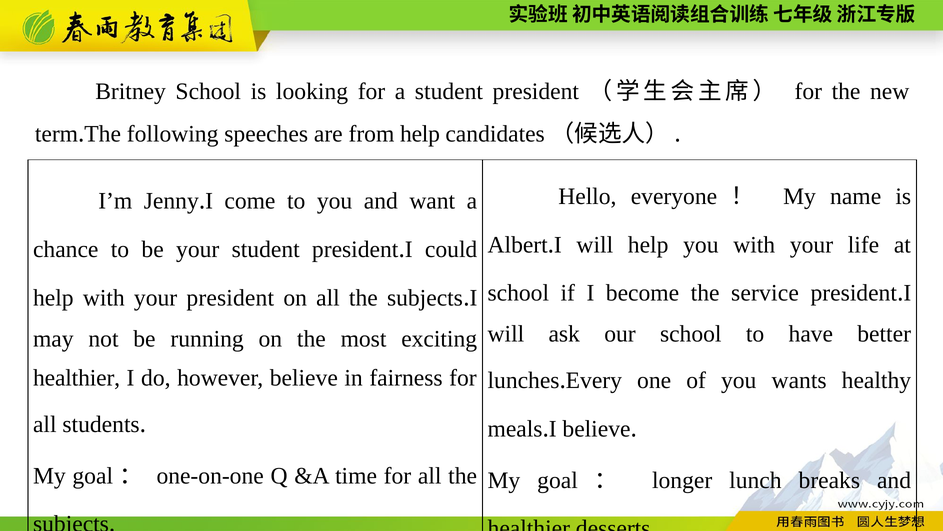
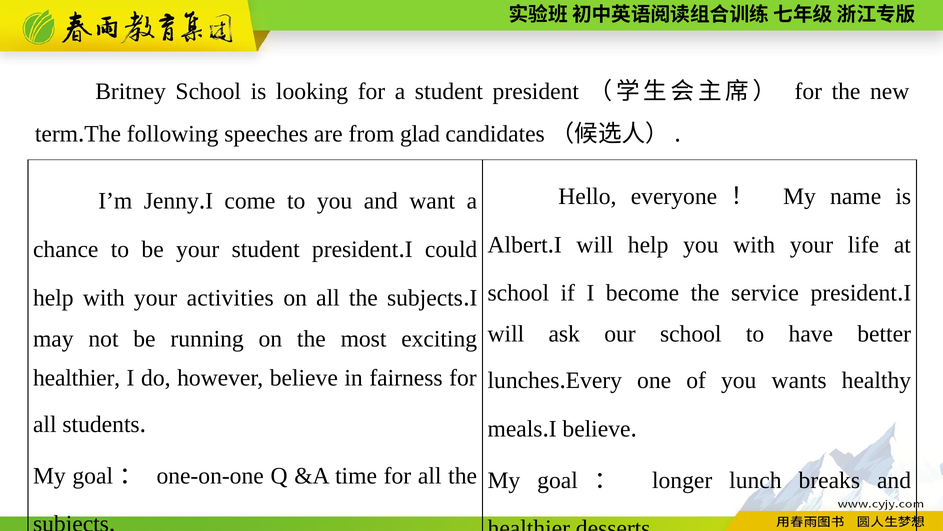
from help: help -> glad
your president: president -> activities
